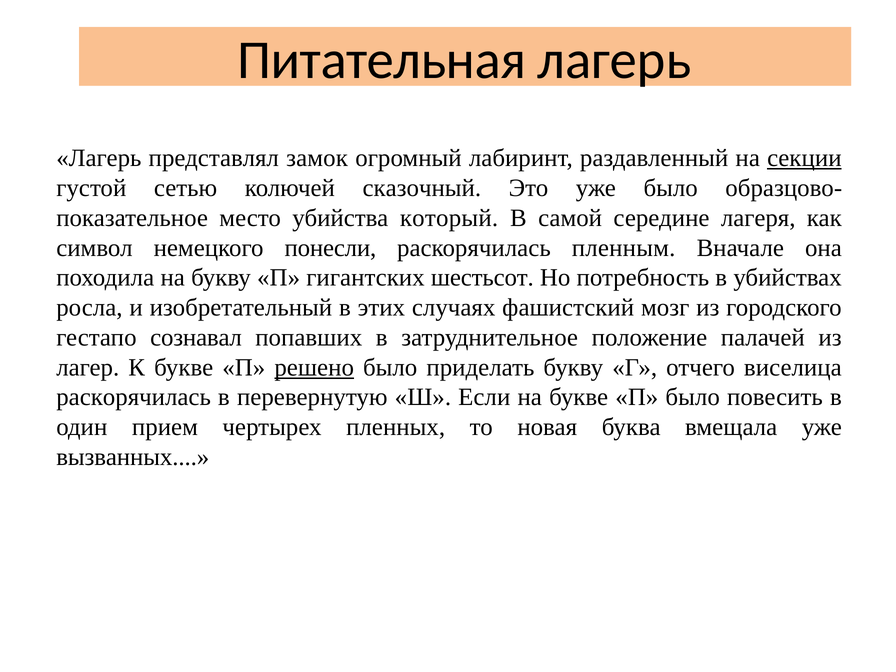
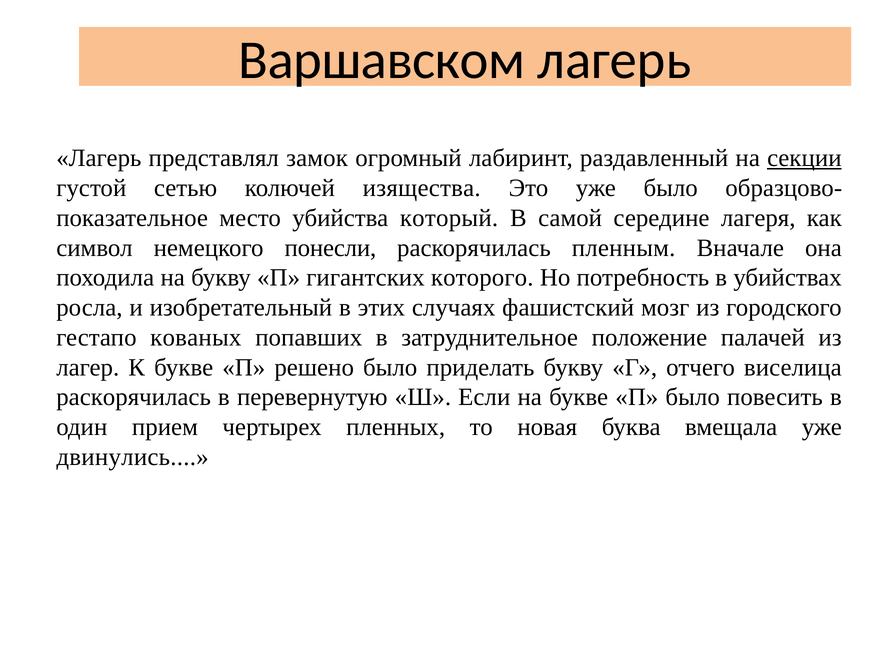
Питательная: Питательная -> Варшавском
сказочный: сказочный -> изящества
шестьсот: шестьсот -> которого
сознавал: сознавал -> кованых
решено underline: present -> none
вызванных: вызванных -> двинулись
